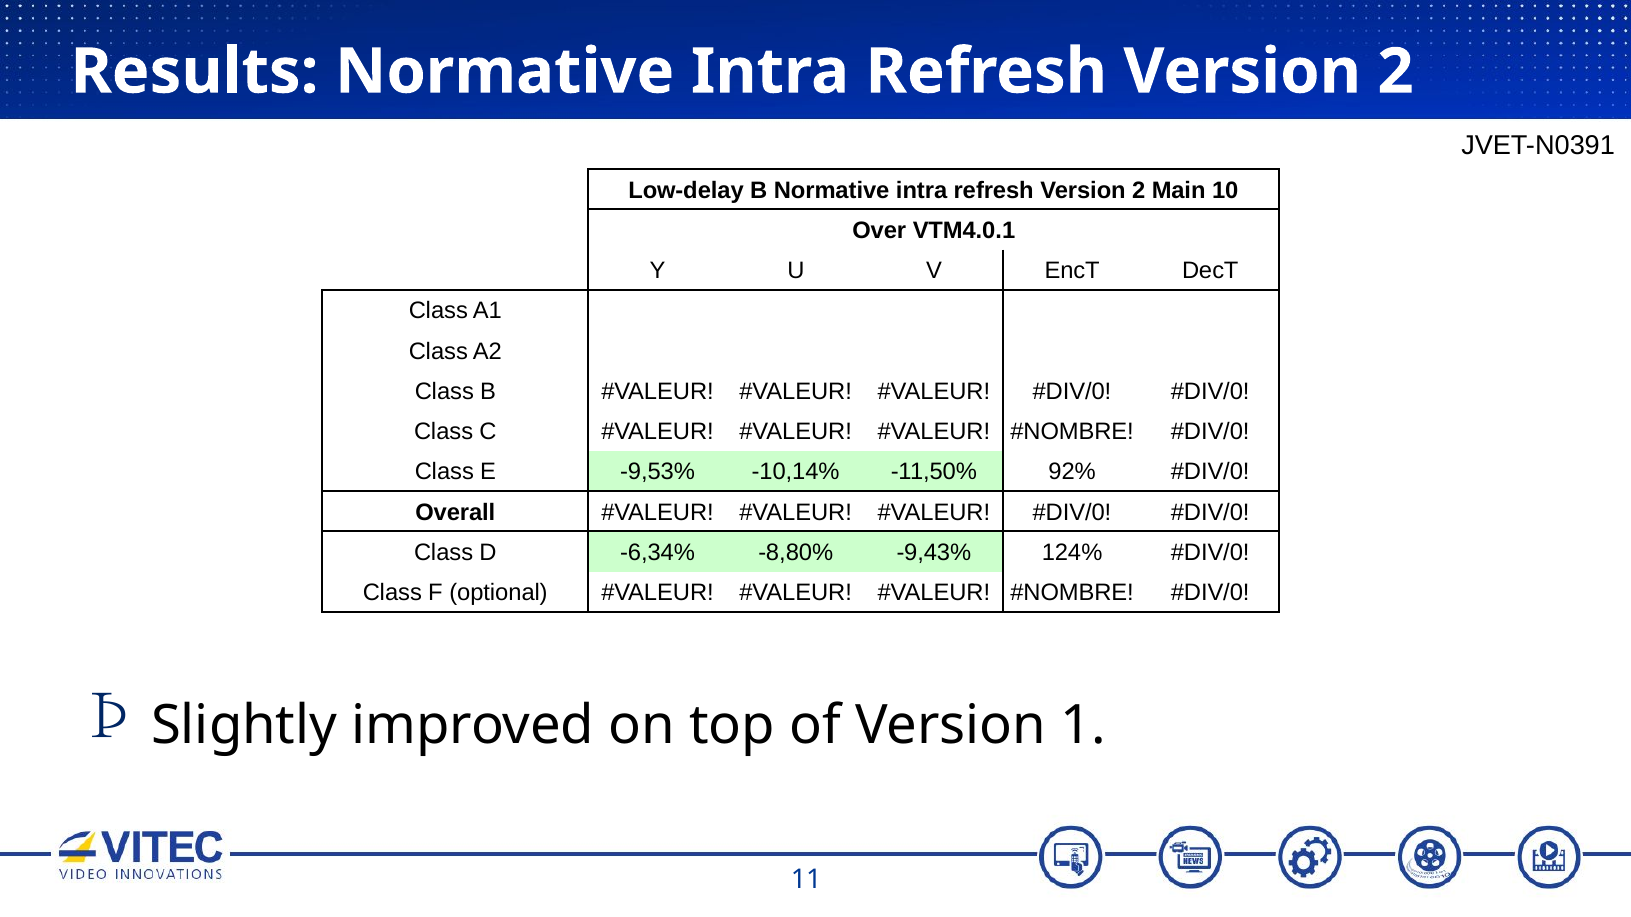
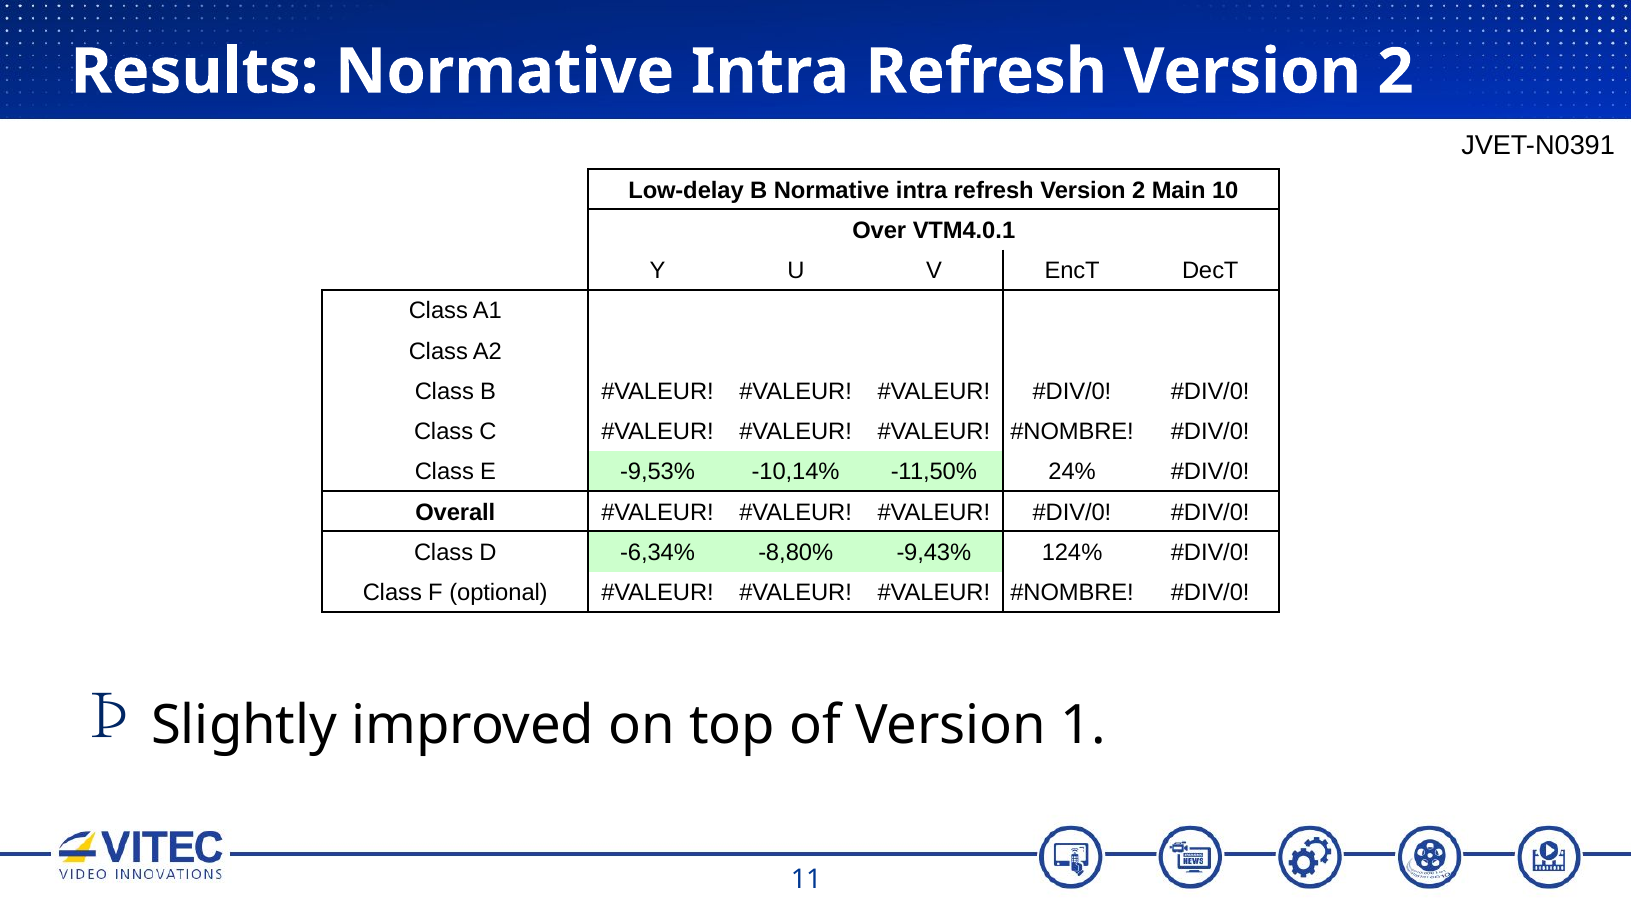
92%: 92% -> 24%
